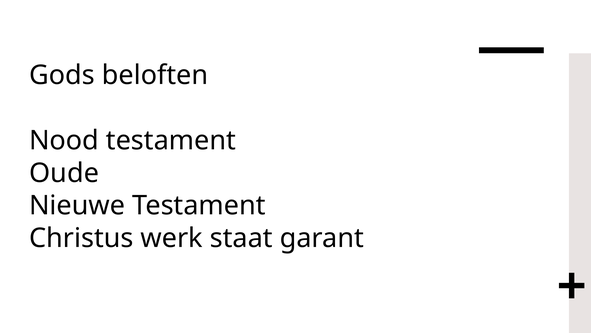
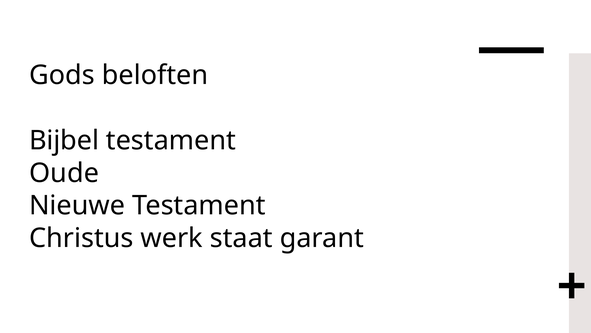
Nood: Nood -> Bijbel
